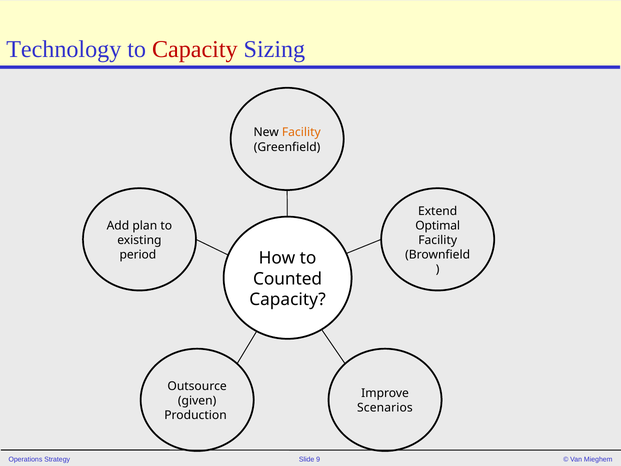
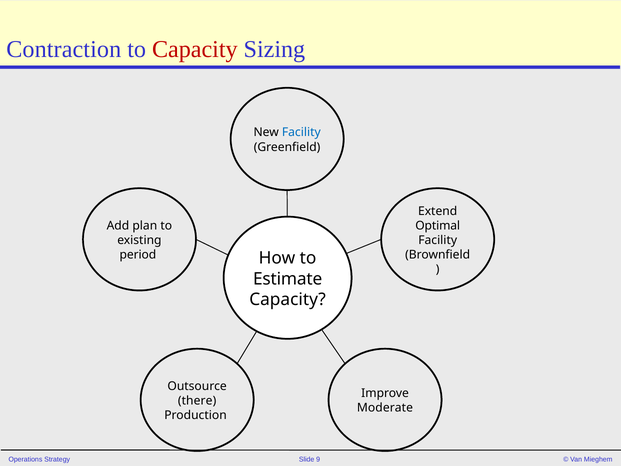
Technology: Technology -> Contraction
Facility at (301, 132) colour: orange -> blue
Counted: Counted -> Estimate
given: given -> there
Scenarios: Scenarios -> Moderate
